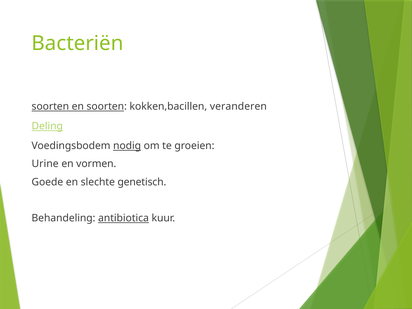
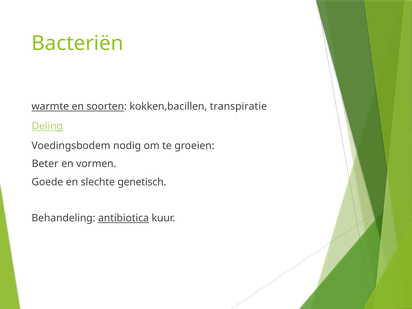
soorten at (50, 106): soorten -> warmte
veranderen: veranderen -> transpiratie
nodig underline: present -> none
Urine: Urine -> Beter
